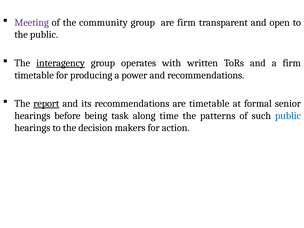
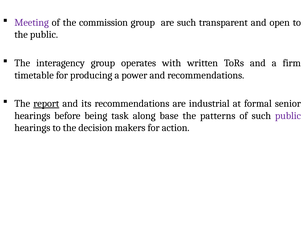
community: community -> commission
are firm: firm -> such
interagency underline: present -> none
are timetable: timetable -> industrial
time: time -> base
public at (288, 116) colour: blue -> purple
